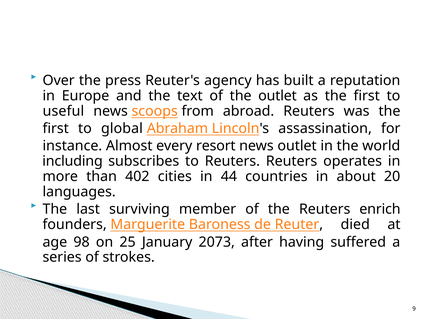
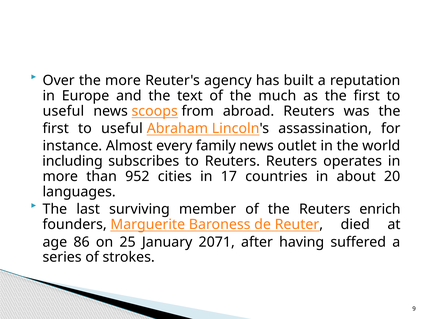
the press: press -> more
the outlet: outlet -> much
global at (122, 129): global -> useful
resort: resort -> family
402: 402 -> 952
44: 44 -> 17
98: 98 -> 86
2073: 2073 -> 2071
